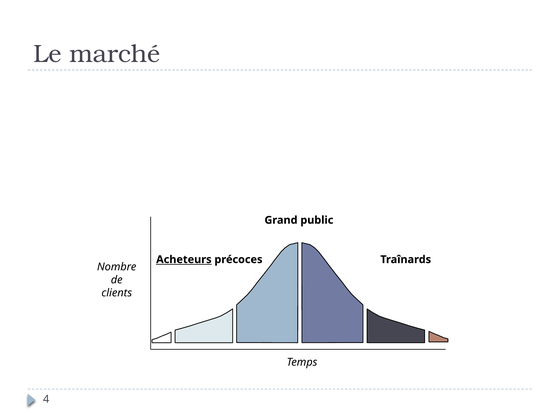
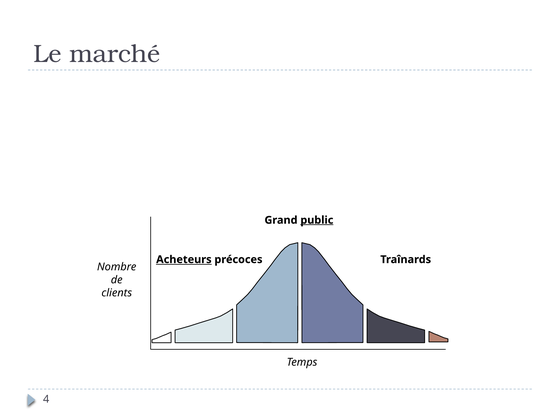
public underline: none -> present
